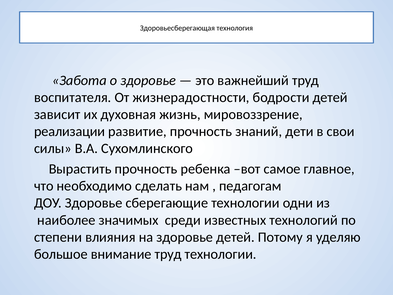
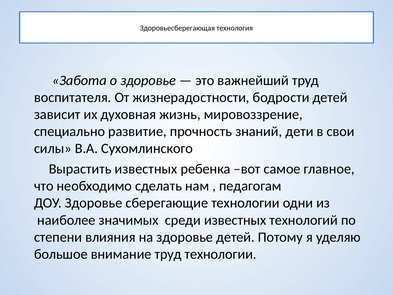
реализации: реализации -> специально
Вырастить прочность: прочность -> известных
